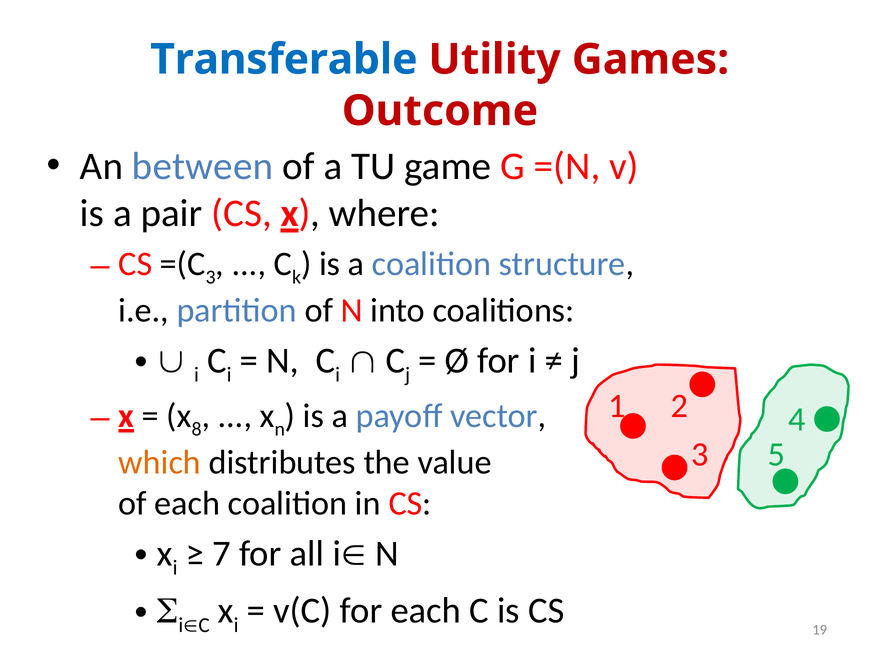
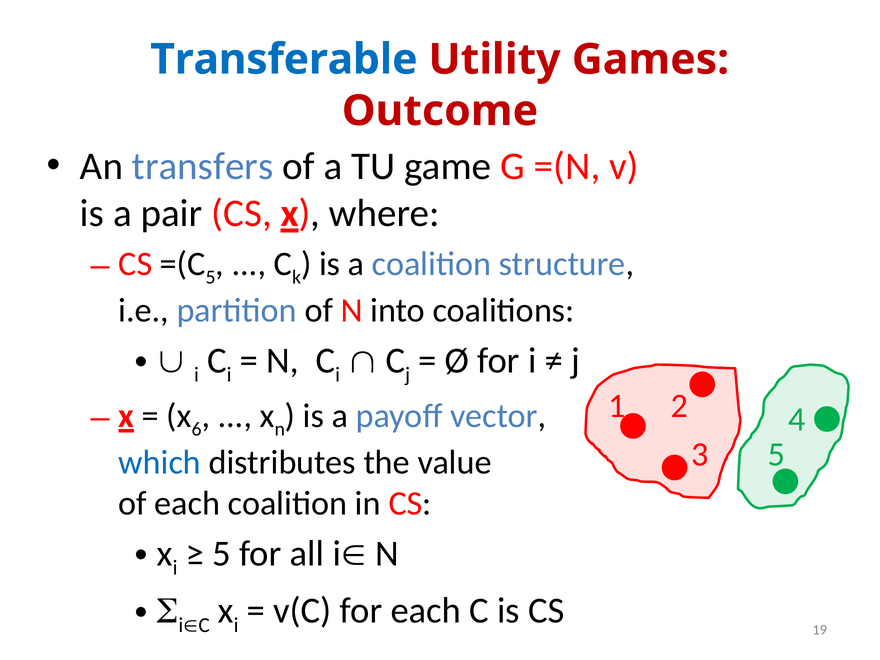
between: between -> transfers
3 at (211, 277): 3 -> 5
8: 8 -> 6
which colour: orange -> blue
7 at (222, 553): 7 -> 5
